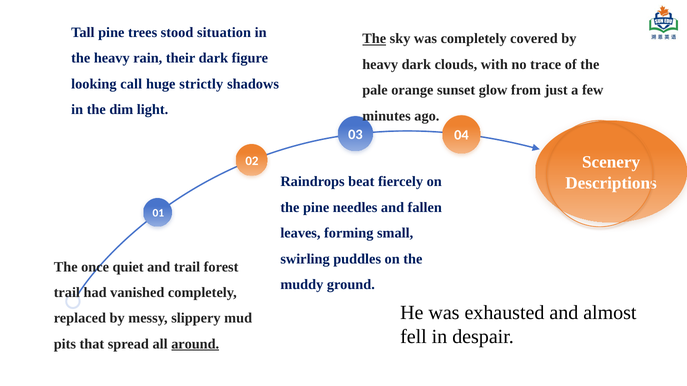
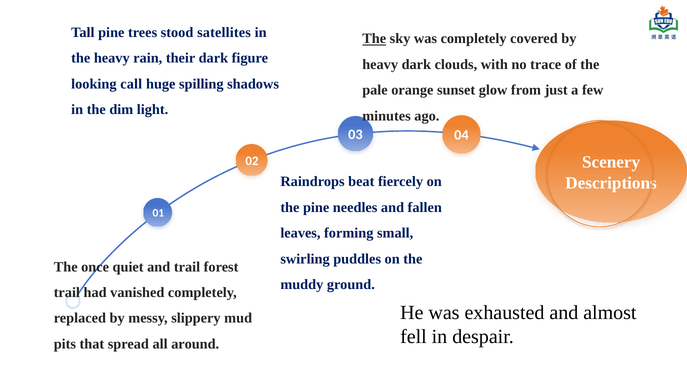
situation: situation -> satellites
strictly: strictly -> spilling
around underline: present -> none
